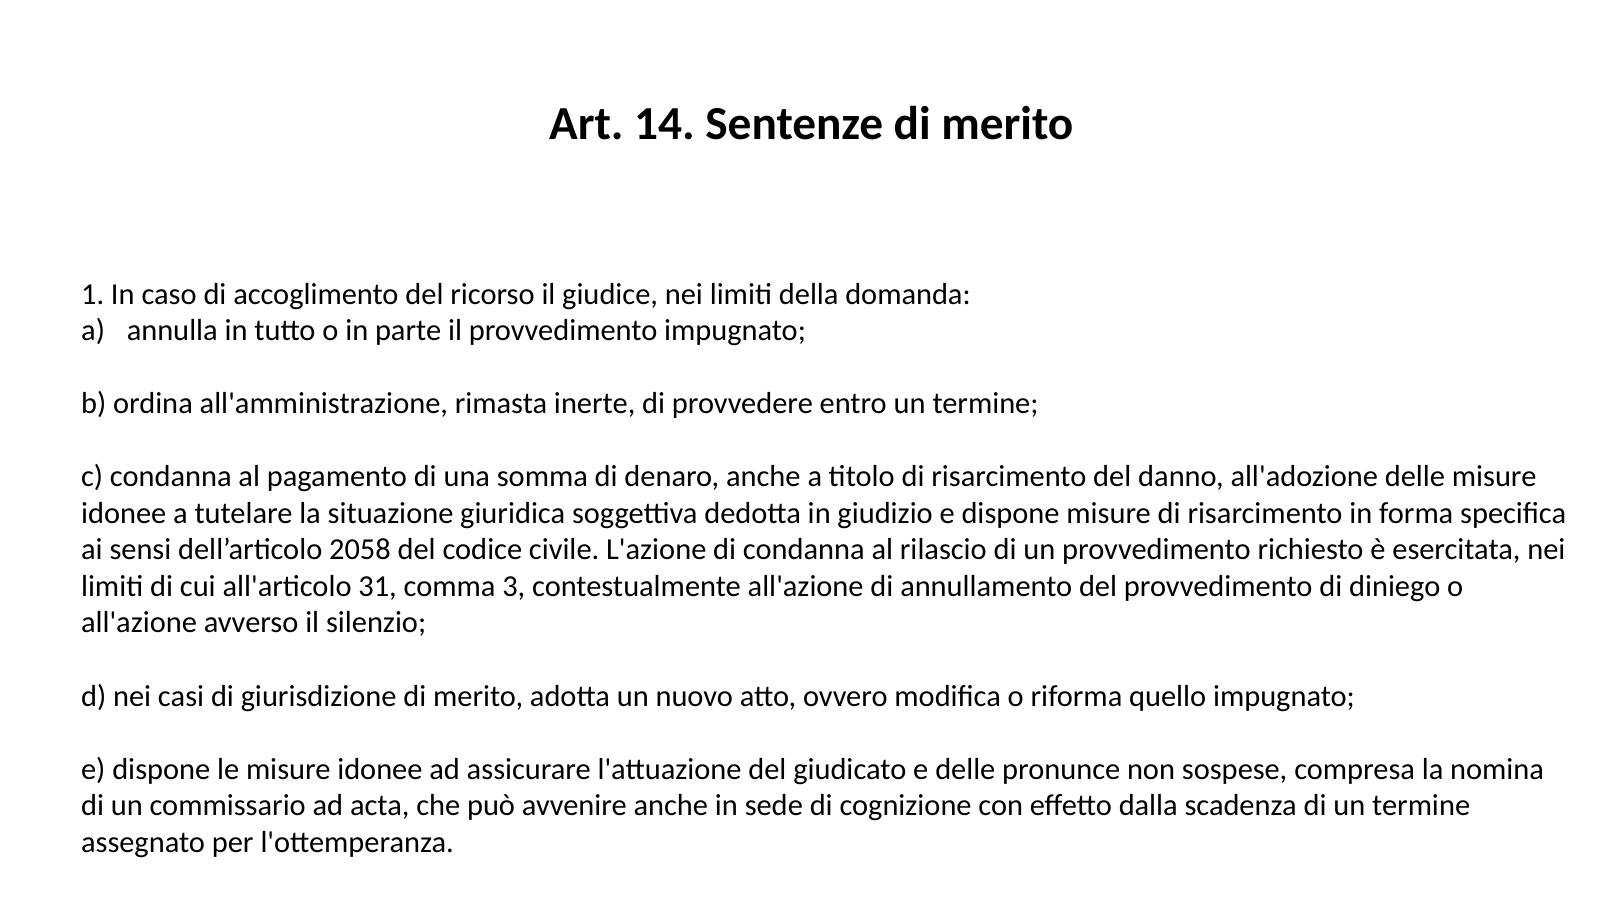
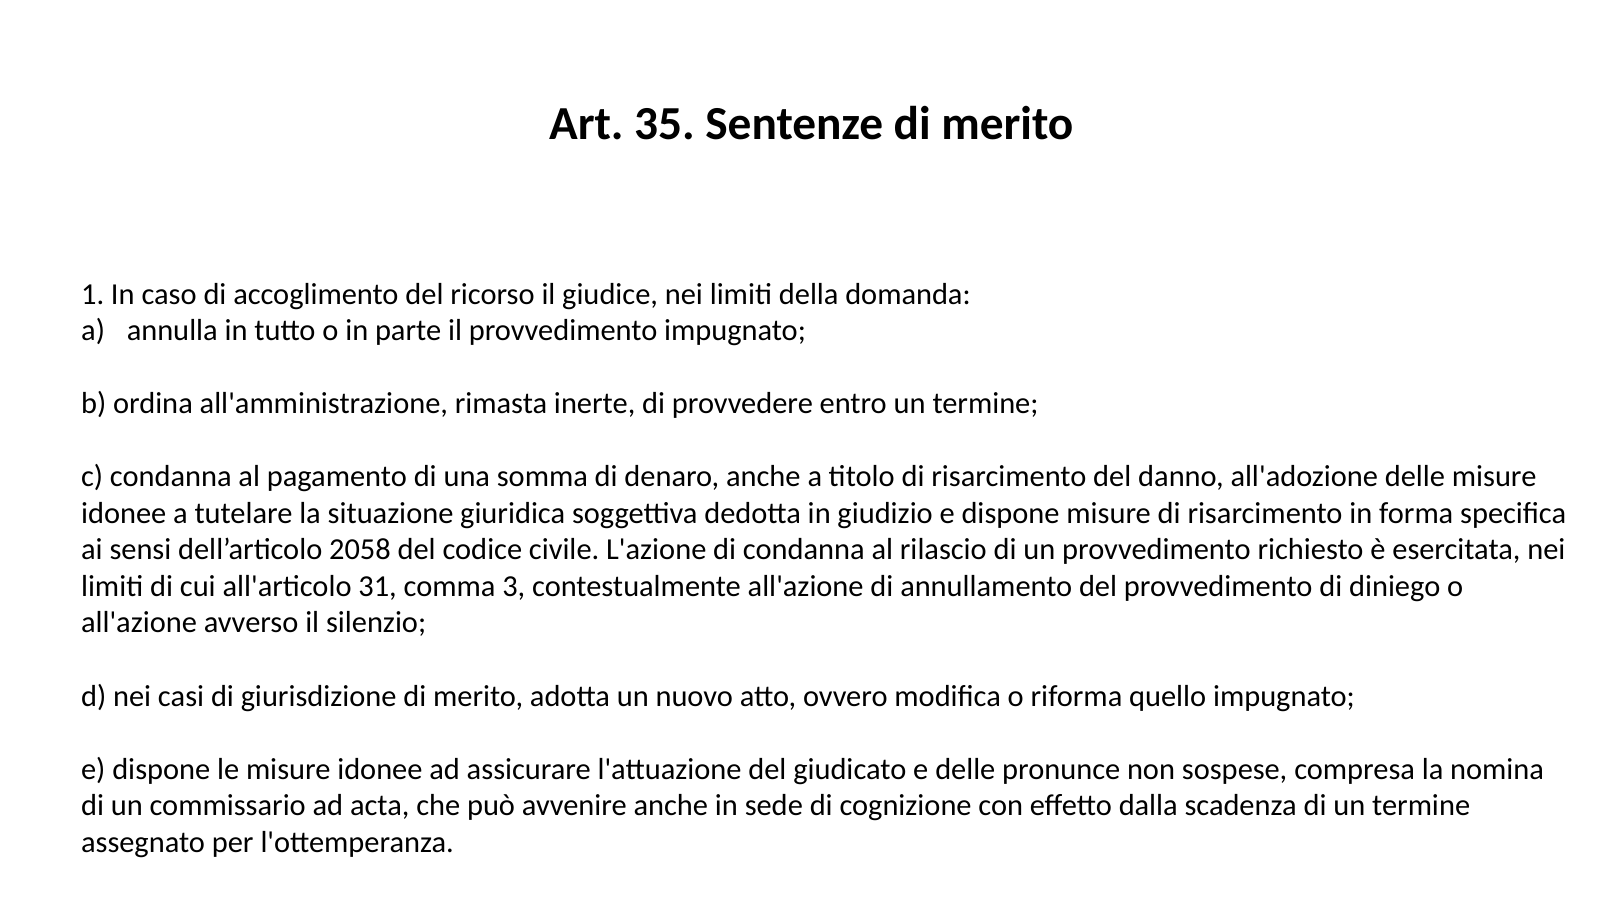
14: 14 -> 35
